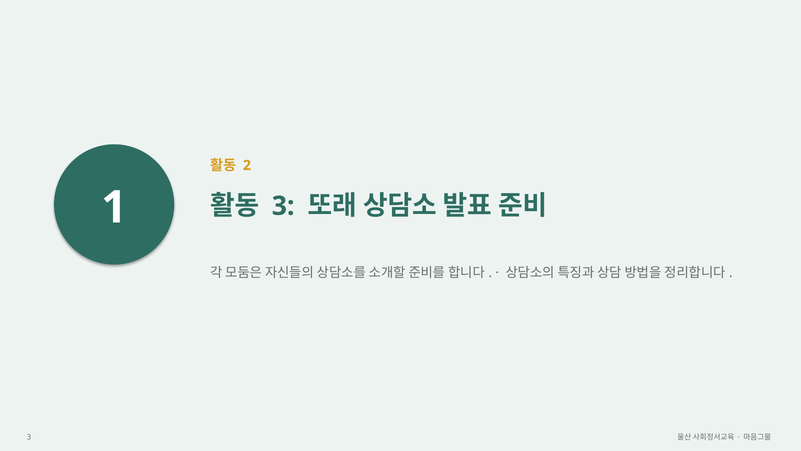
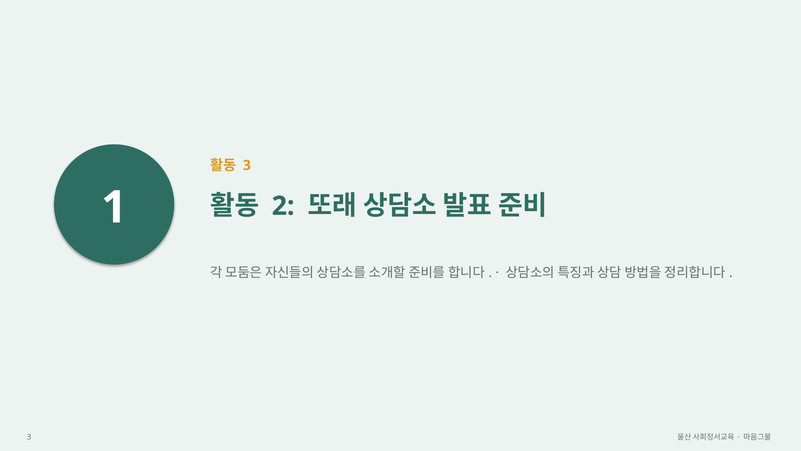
2 at (247, 165): 2 -> 3
3 at (283, 206): 3 -> 2
